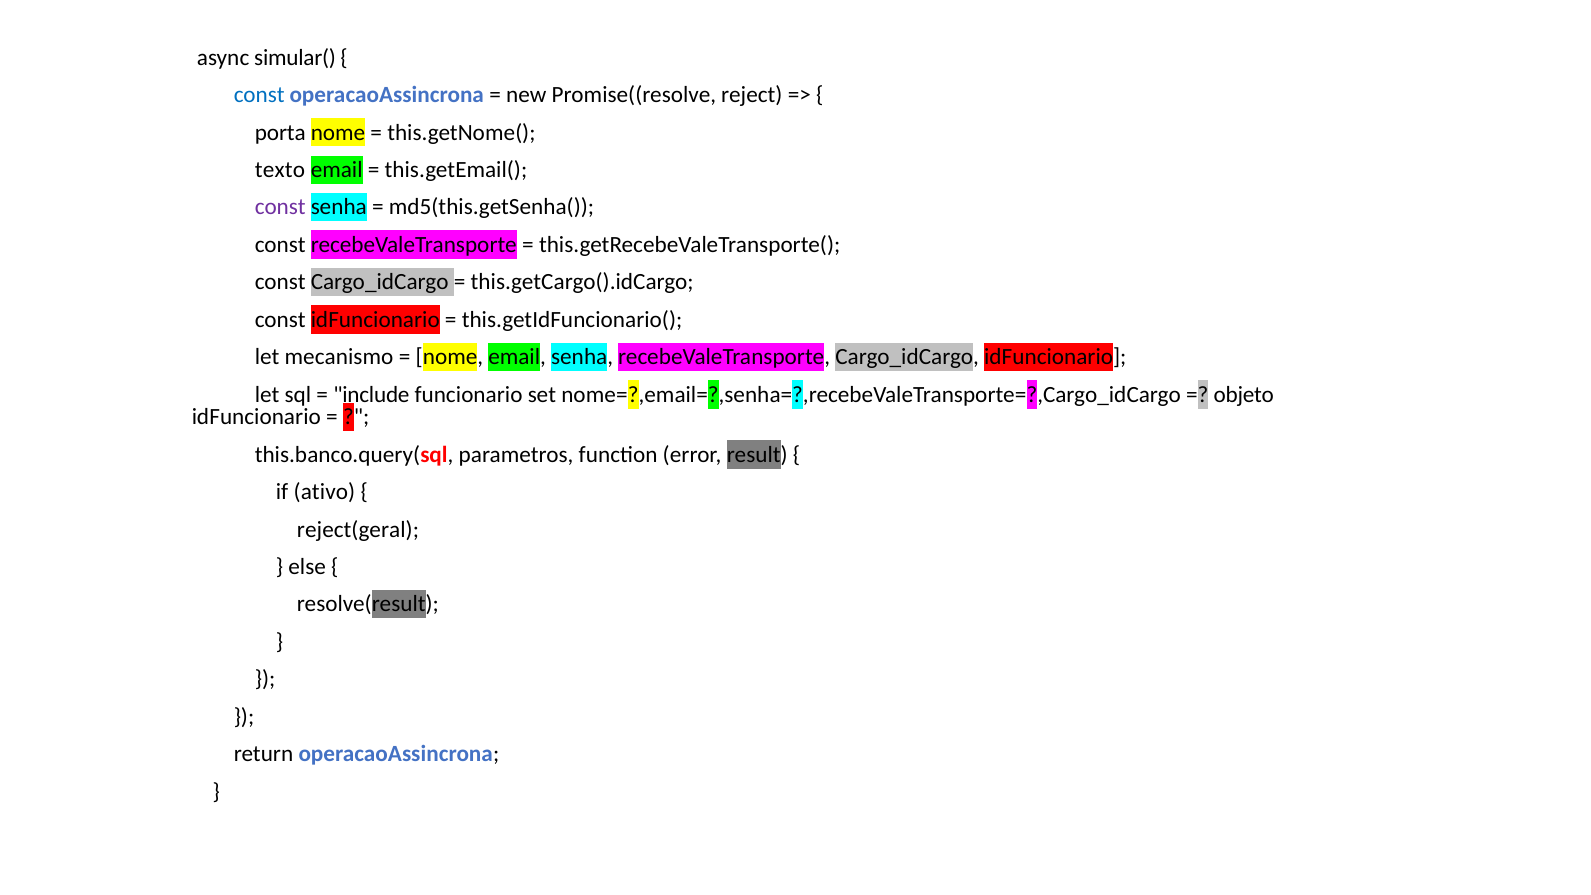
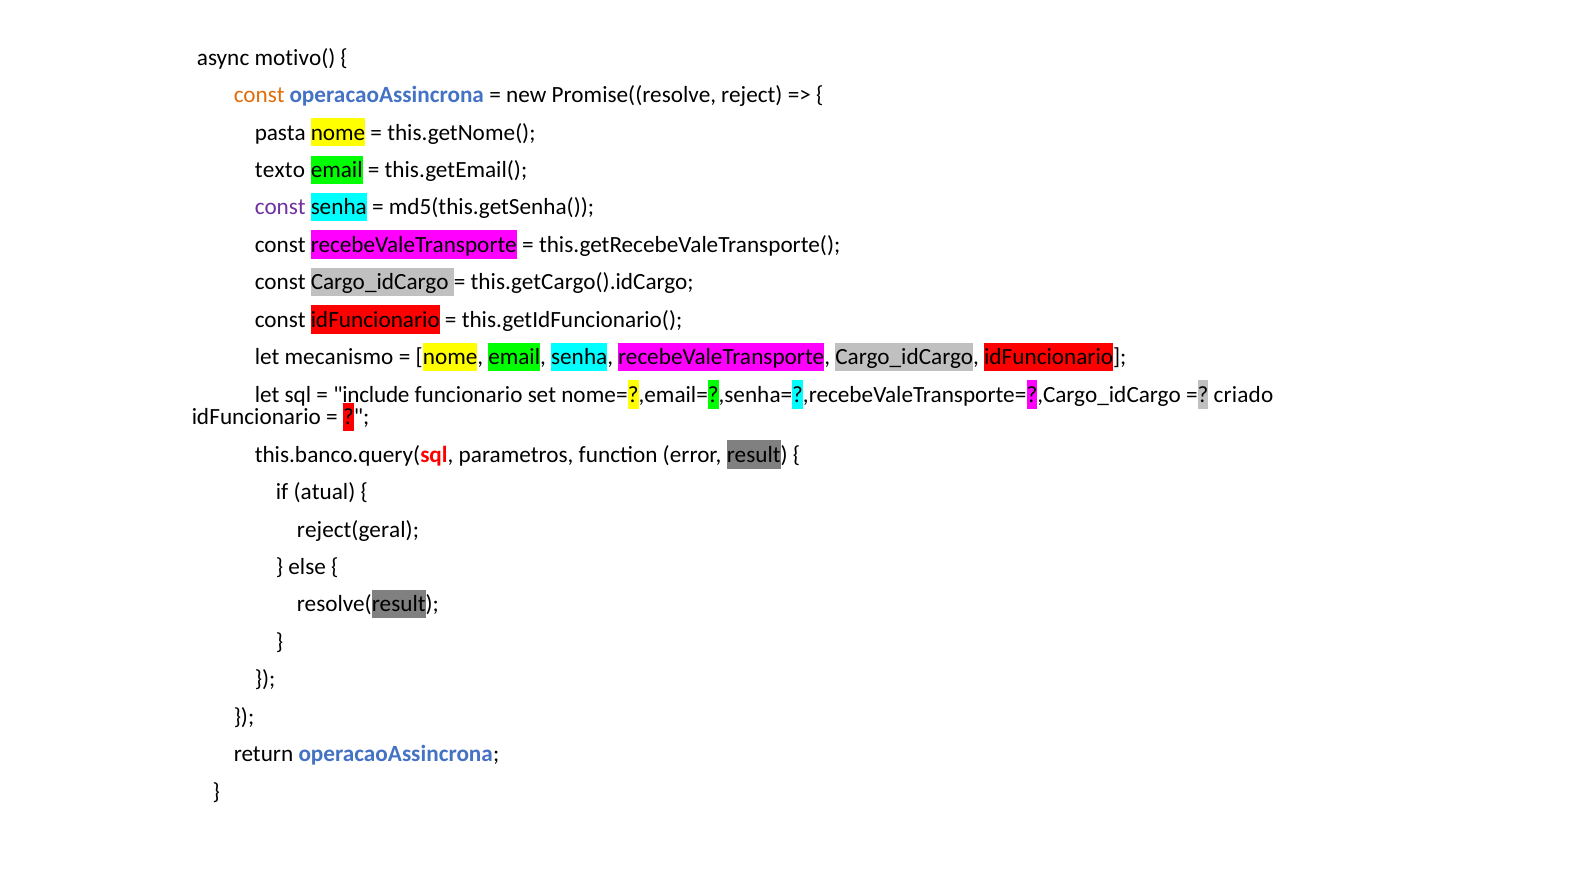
simular(: simular( -> motivo(
const at (259, 95) colour: blue -> orange
porta: porta -> pasta
objeto: objeto -> criado
ativo: ativo -> atual
